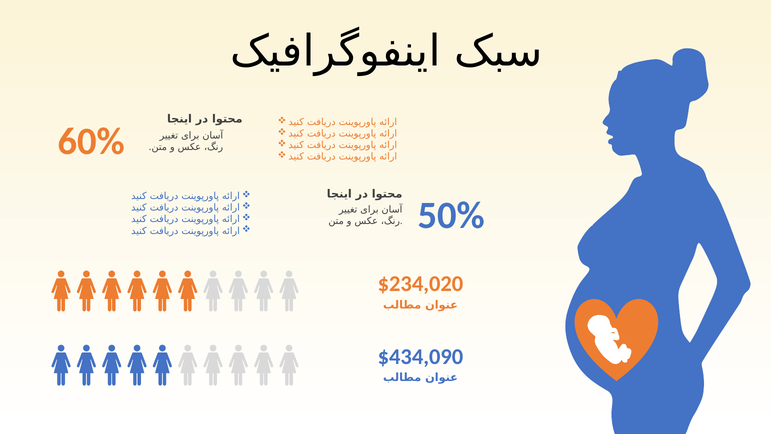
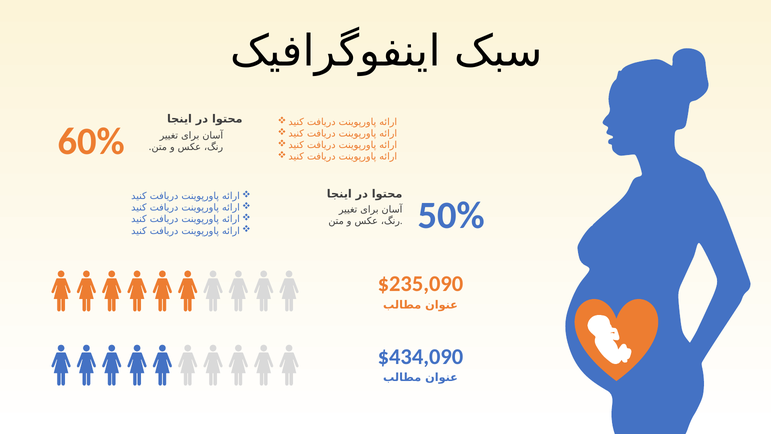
$234,020: $234,020 -> $235,090
